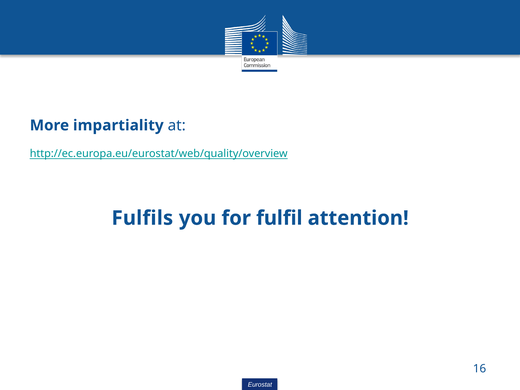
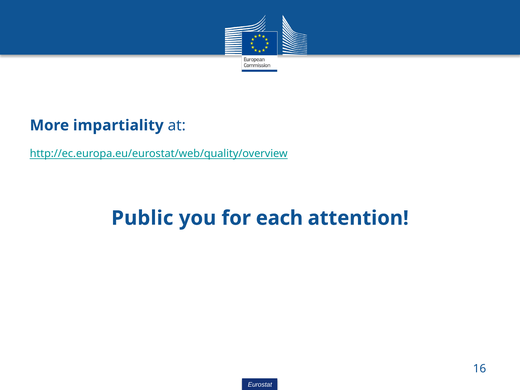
Fulfils: Fulfils -> Public
fulfil: fulfil -> each
